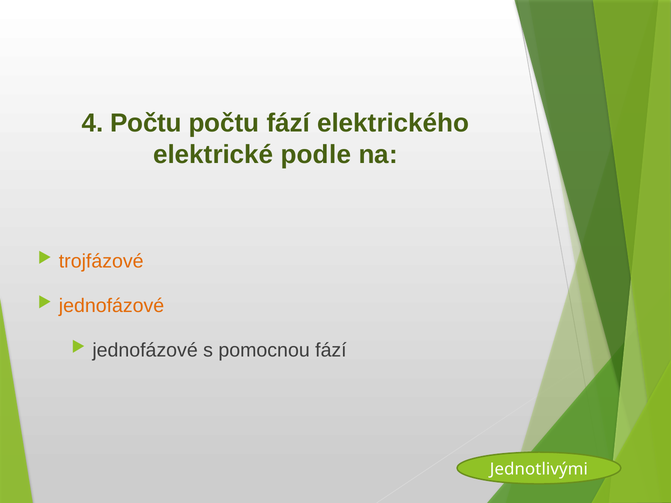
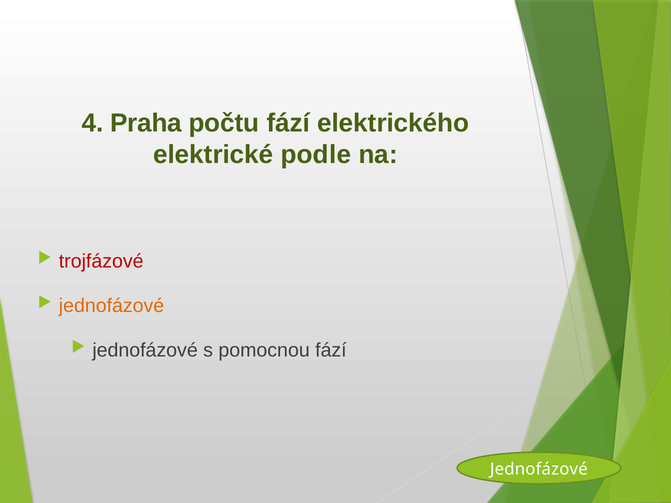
4 Počtu: Počtu -> Praha
trojfázové colour: orange -> red
Jednotlivými at (539, 469): Jednotlivými -> Jednofázové
